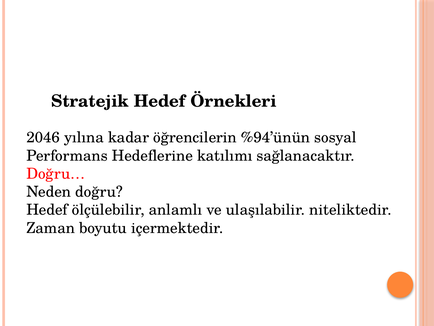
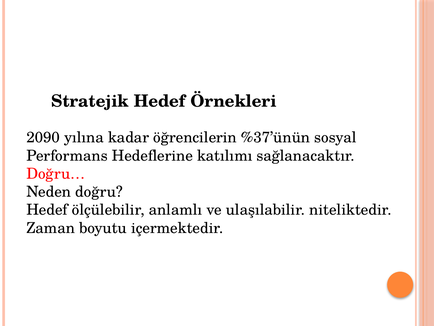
2046: 2046 -> 2090
%94’ünün: %94’ünün -> %37’ünün
